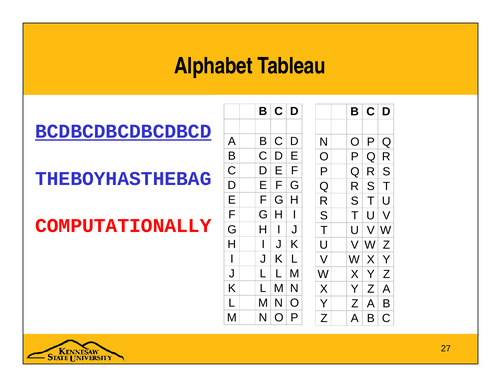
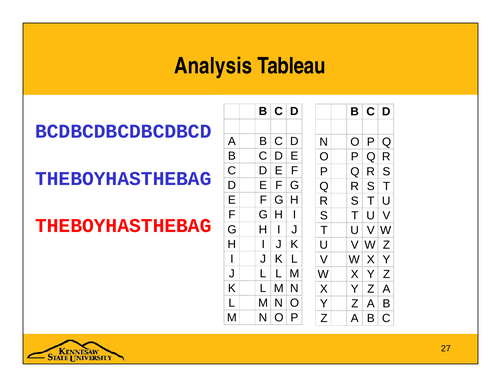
Alphabet: Alphabet -> Analysis
BCDBCDBCDBCDBCD underline: present -> none
COMPUTATIONALLY at (123, 226): COMPUTATIONALLY -> THEBOYHASTHEBAG
